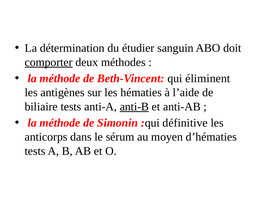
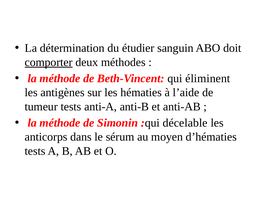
biliaire: biliaire -> tumeur
anti-B underline: present -> none
définitive: définitive -> décelable
